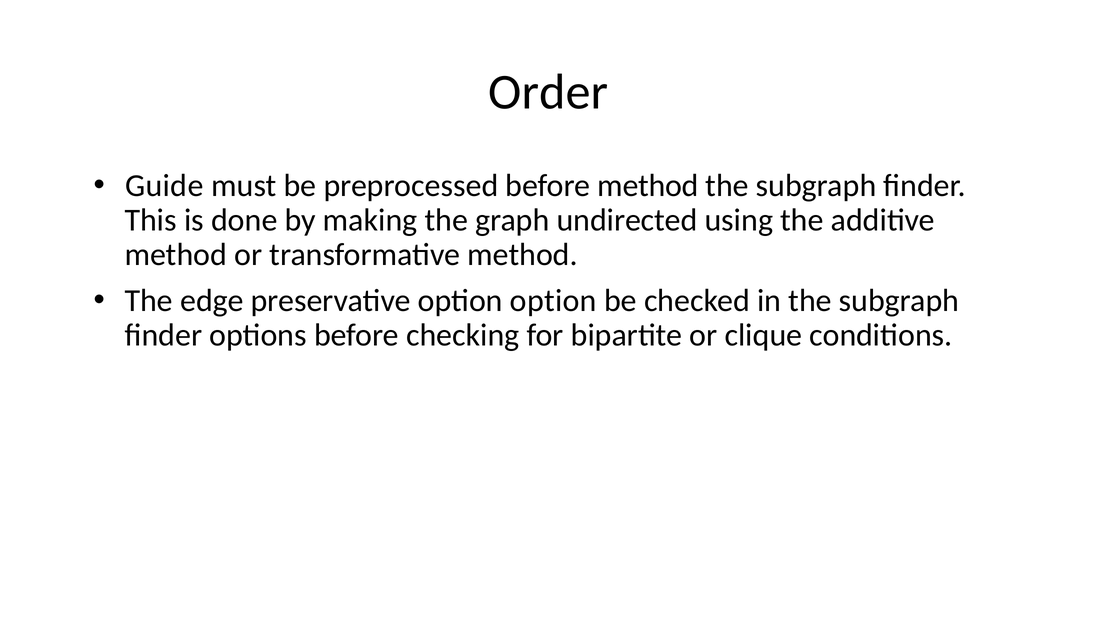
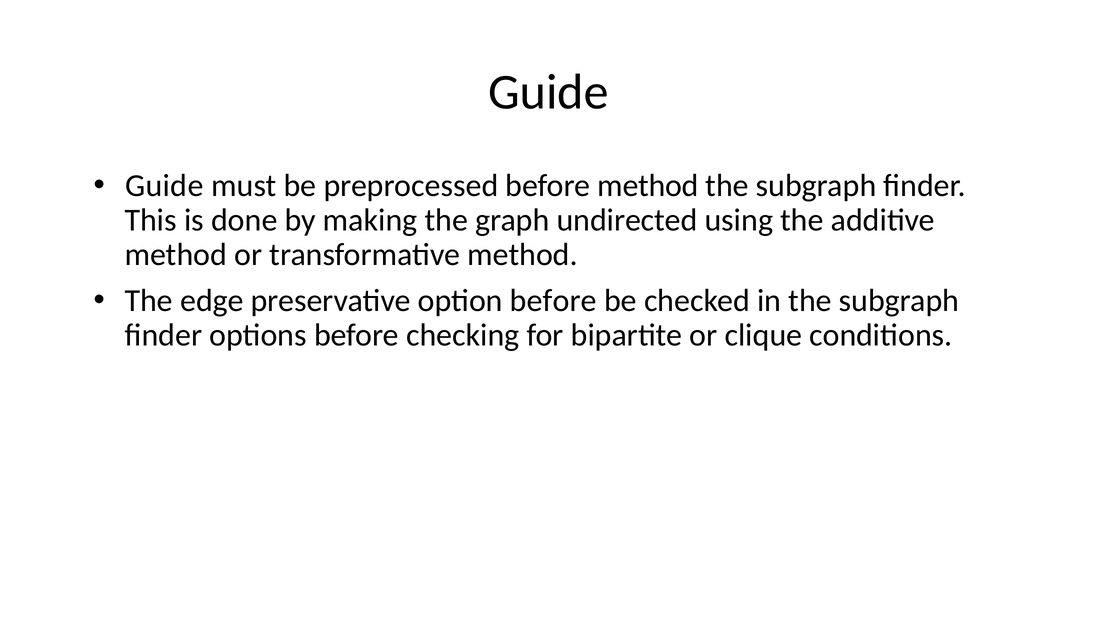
Order at (548, 92): Order -> Guide
option option: option -> before
